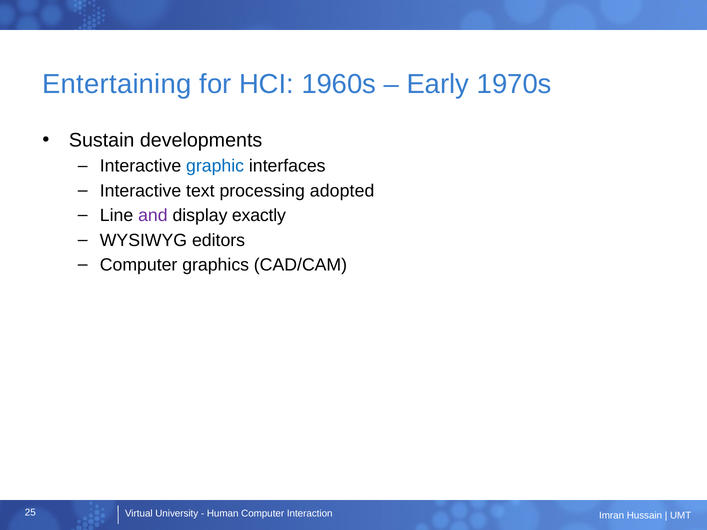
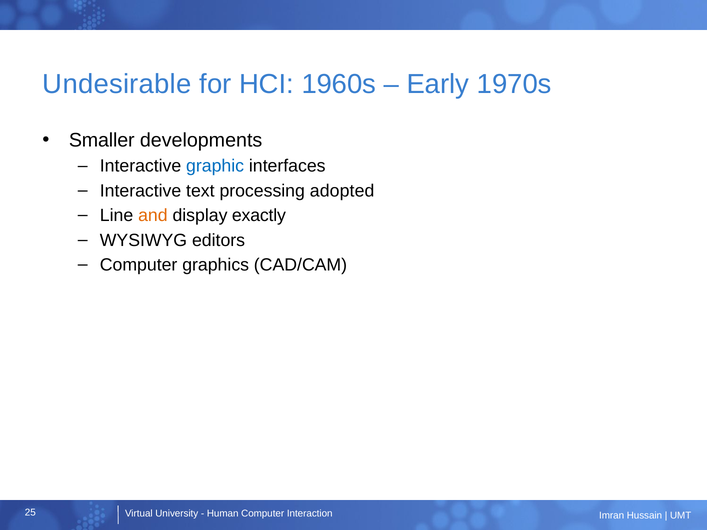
Entertaining: Entertaining -> Undesirable
Sustain: Sustain -> Smaller
and colour: purple -> orange
